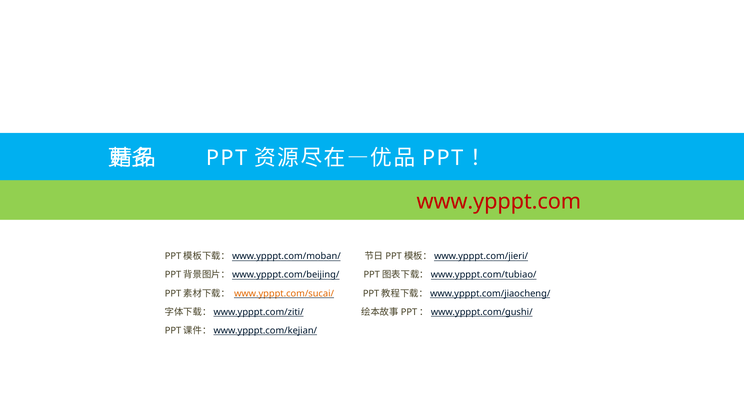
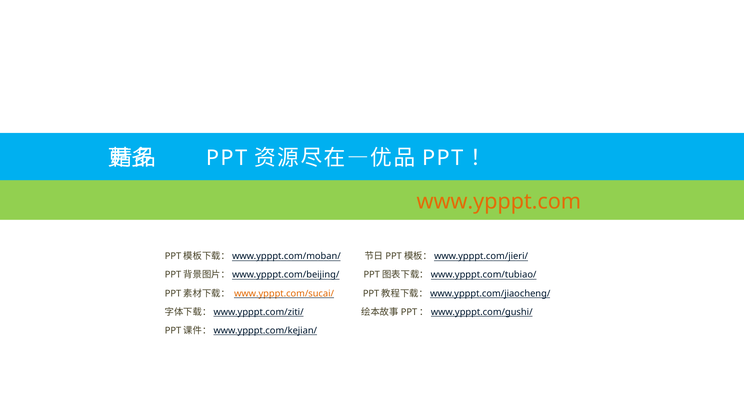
www.ypppt.com colour: red -> orange
